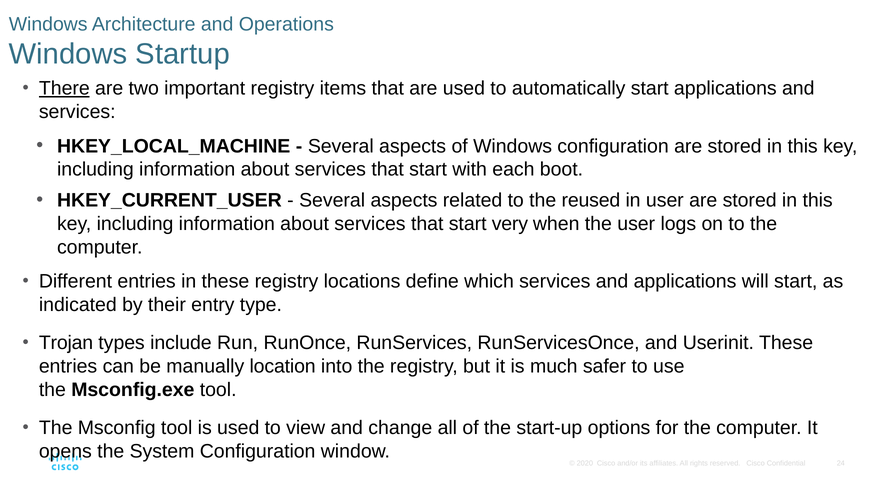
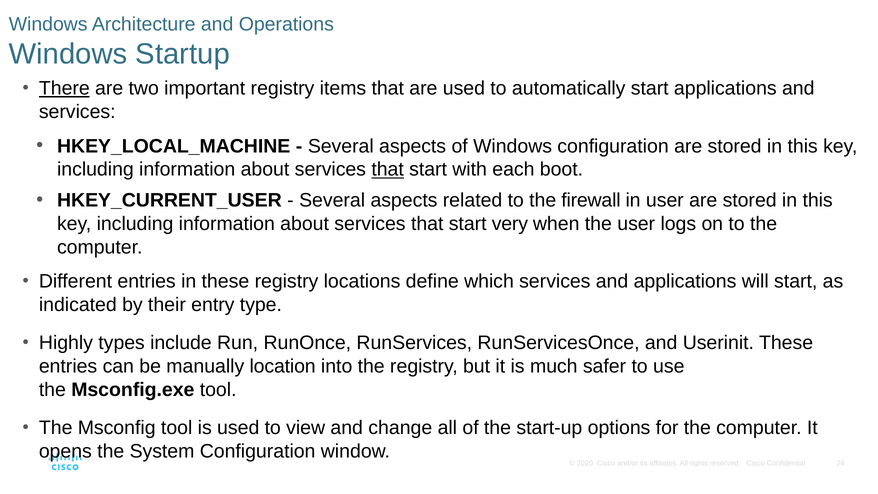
that at (388, 170) underline: none -> present
reused: reused -> firewall
Trojan: Trojan -> Highly
